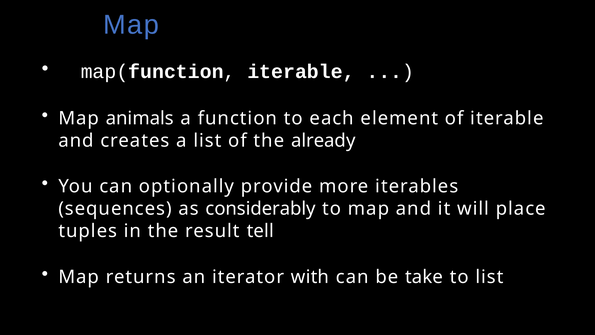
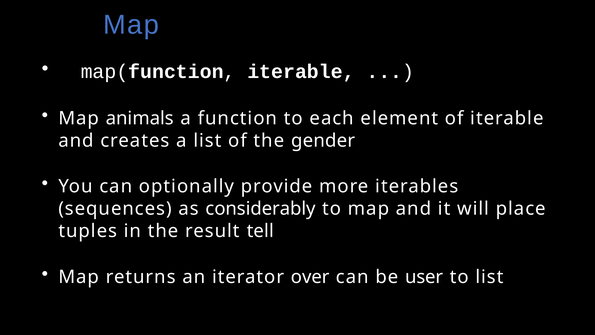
already: already -> gender
with: with -> over
take: take -> user
